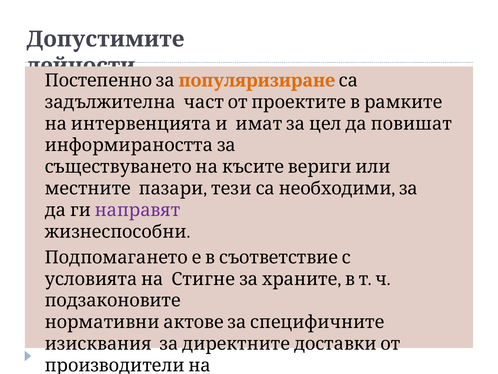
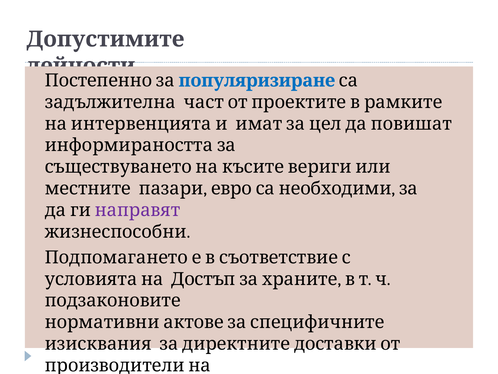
популяризиране colour: orange -> blue
тези: тези -> евро
Стигне: Стигне -> Достъп
